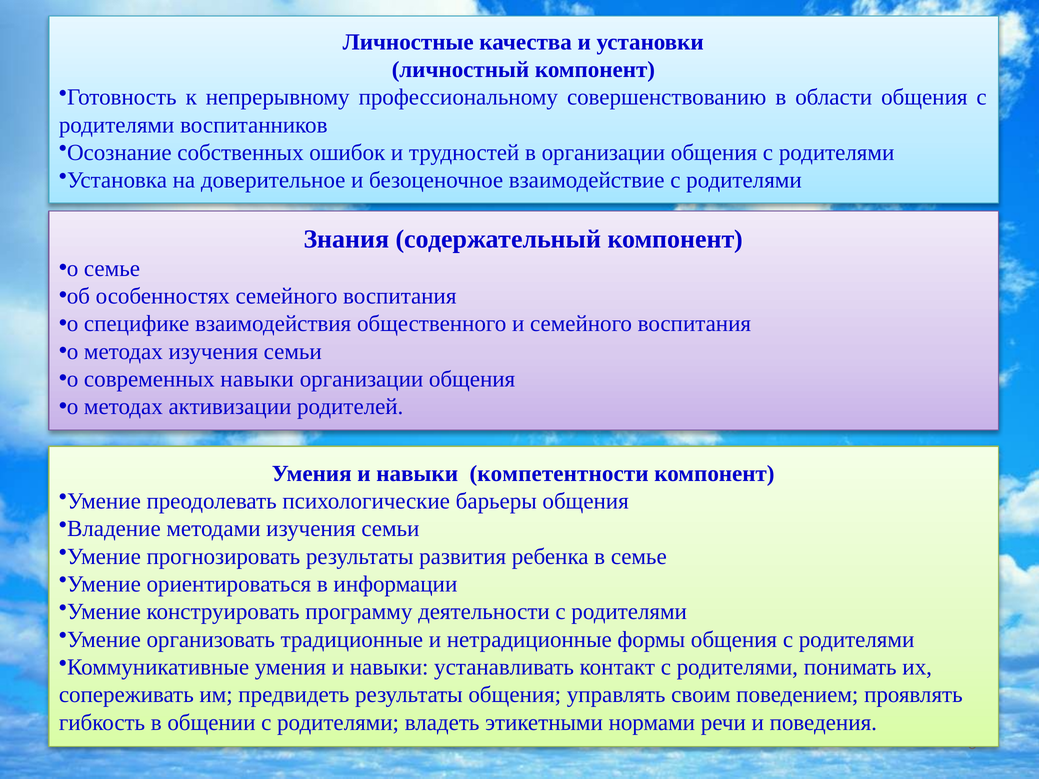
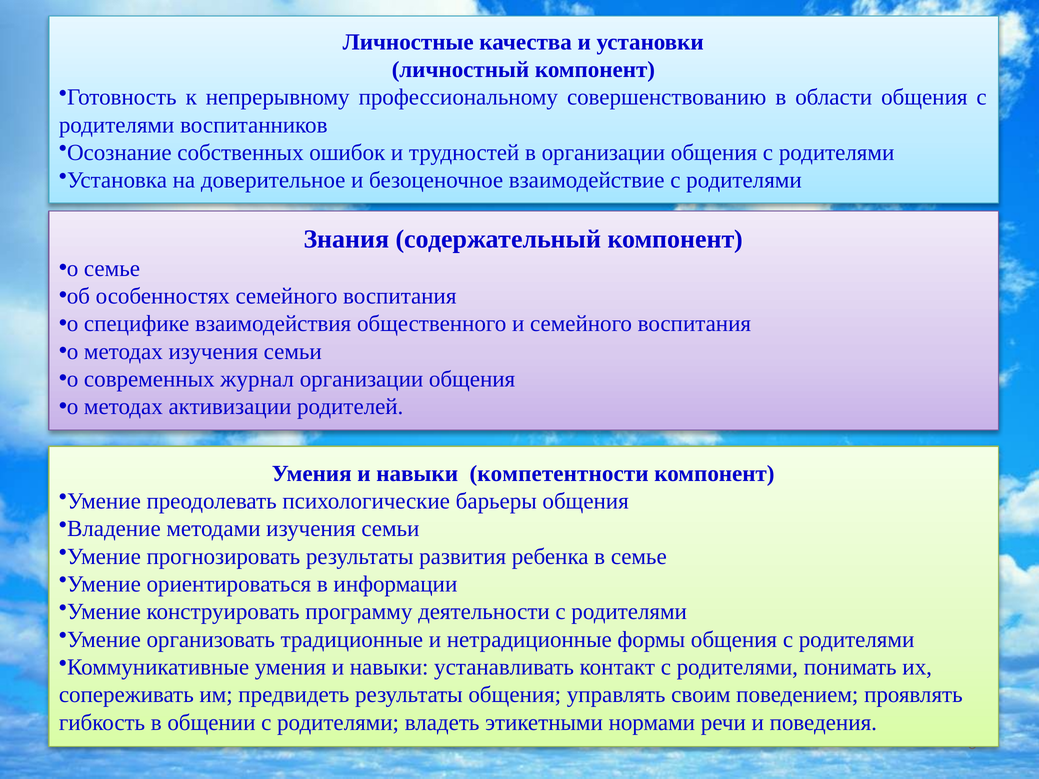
современных навыки: навыки -> журнал
